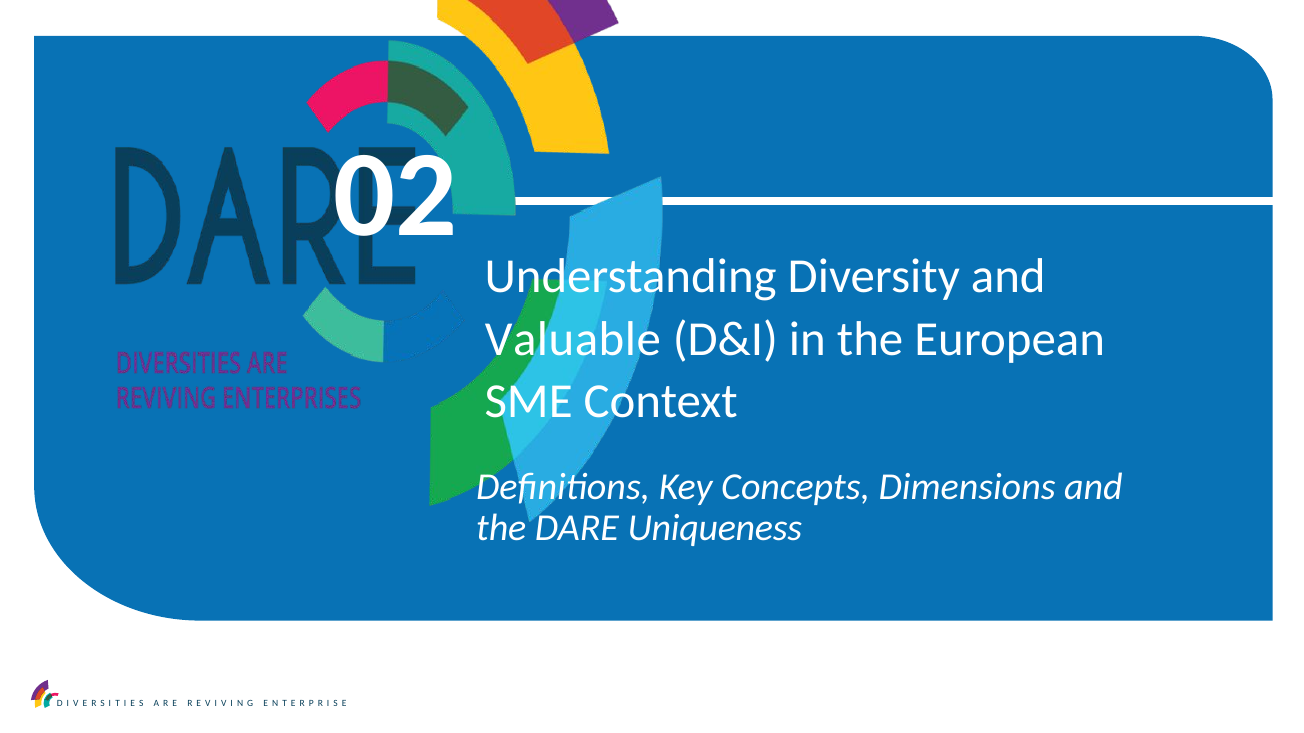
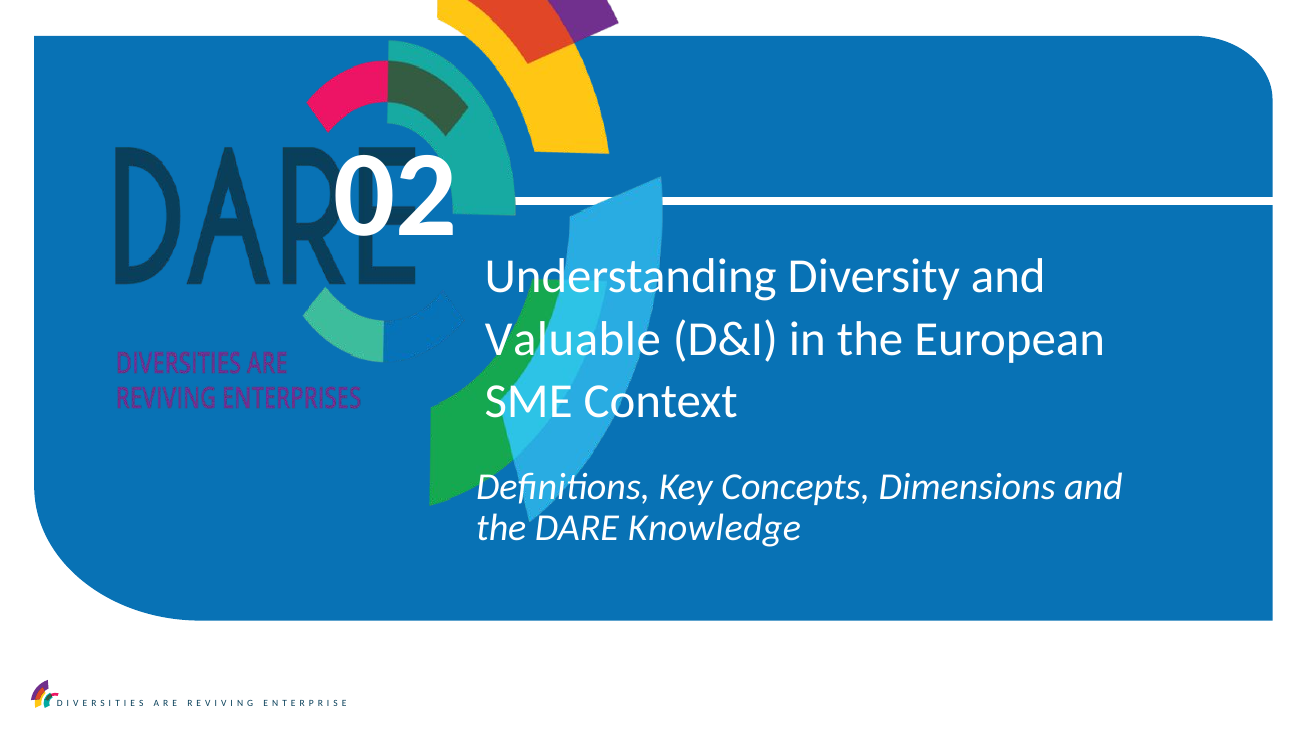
Uniqueness: Uniqueness -> Knowledge
